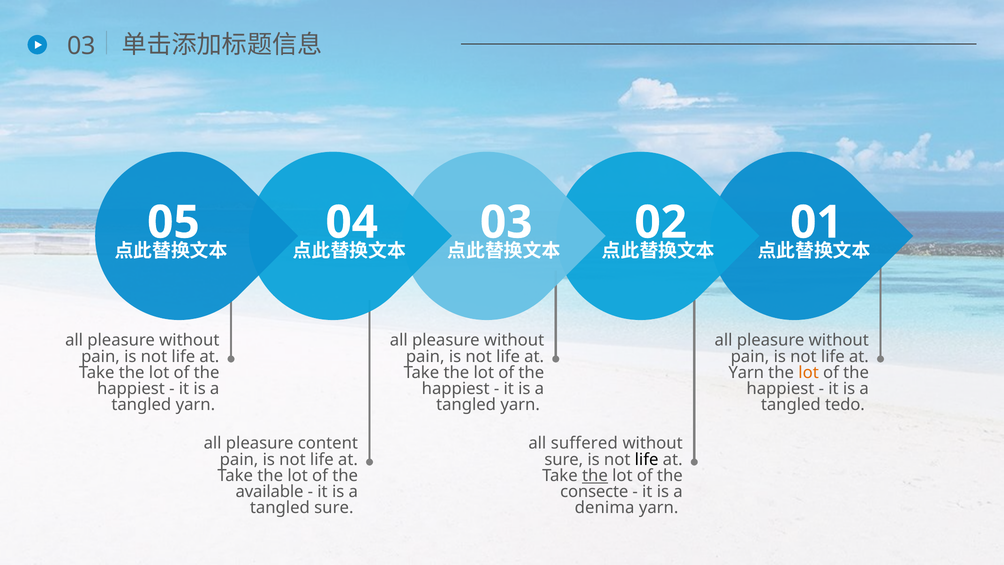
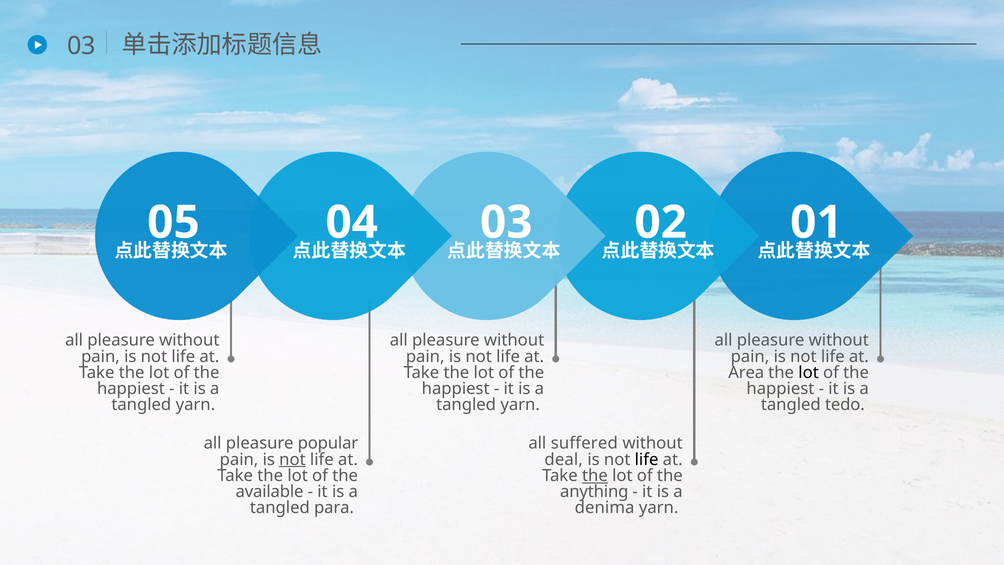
Yarn at (746, 372): Yarn -> Area
lot at (809, 372) colour: orange -> black
content: content -> popular
not at (292, 459) underline: none -> present
sure at (564, 459): sure -> deal
consecte: consecte -> anything
tangled sure: sure -> para
